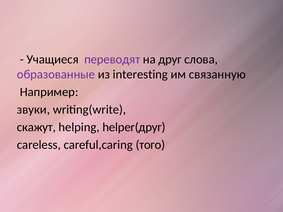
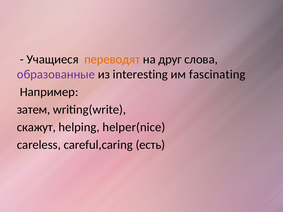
переводят colour: purple -> orange
связанную: связанную -> fascinating
звуки: звуки -> затем
helper(друг: helper(друг -> helper(nice
того: того -> есть
